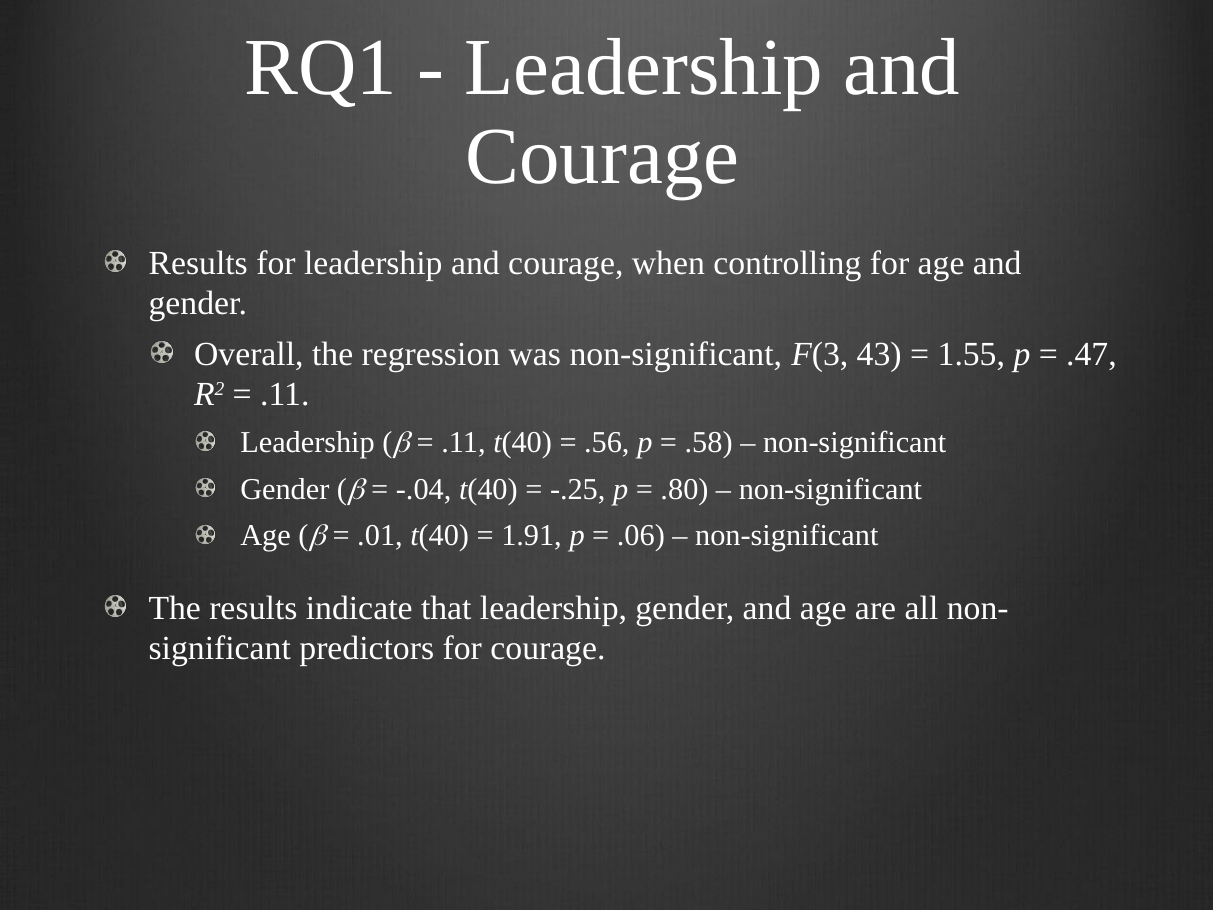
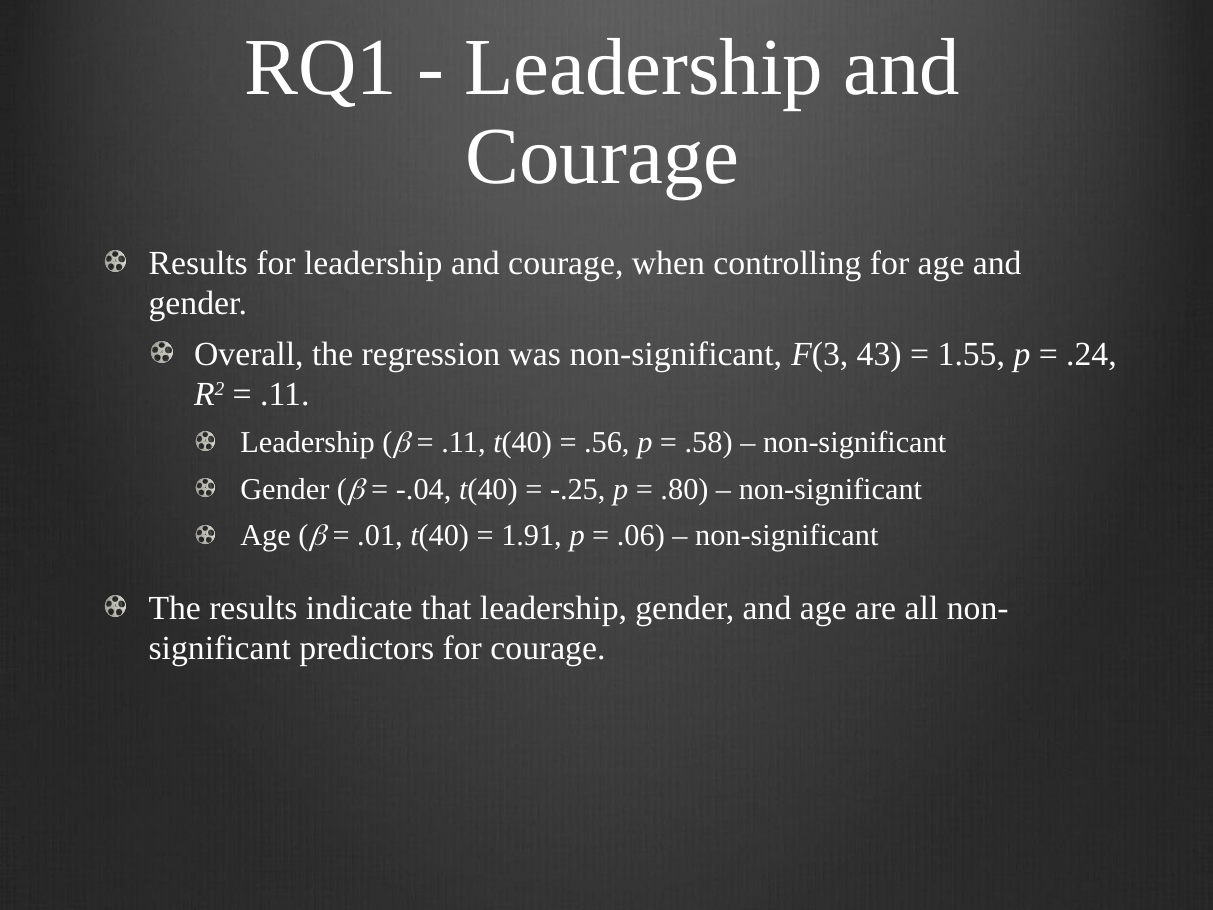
.47: .47 -> .24
